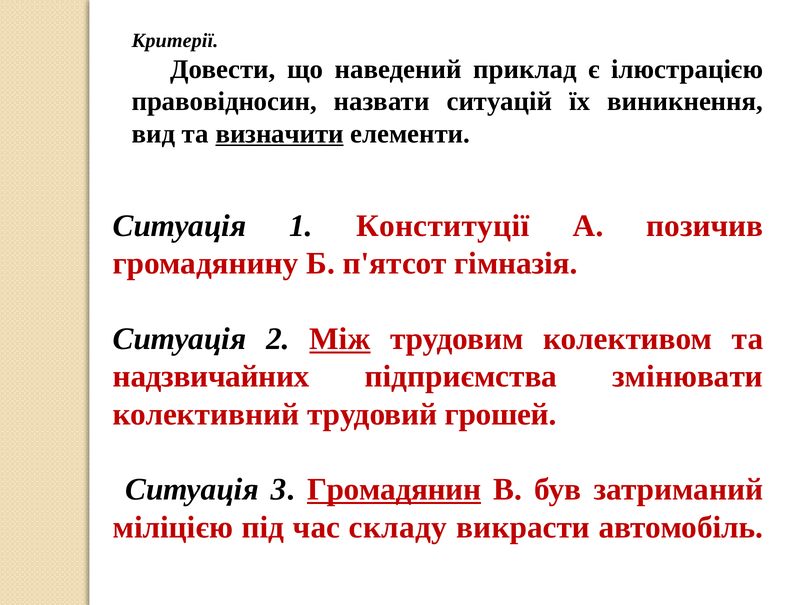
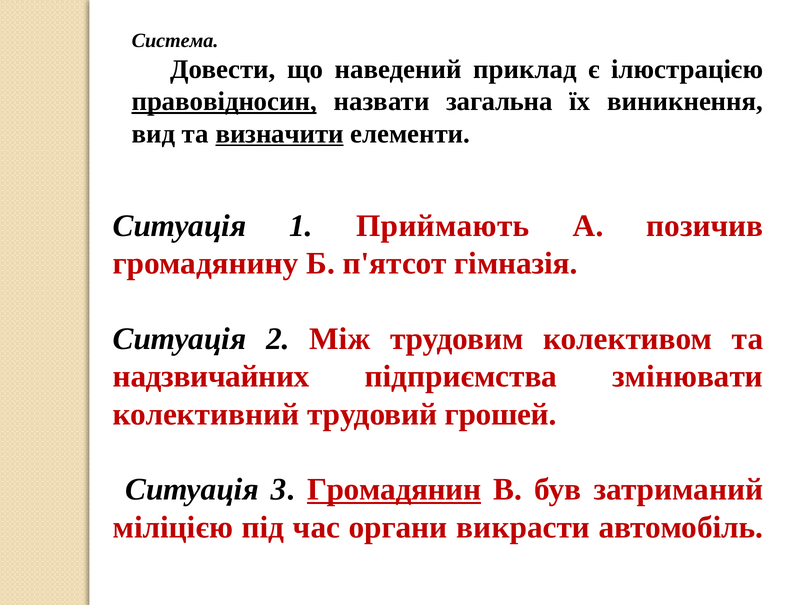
Критерії: Критерії -> Система
правовідносин underline: none -> present
ситуацій: ситуацій -> загальна
Конституції: Конституції -> Приймають
Між underline: present -> none
складу: складу -> органи
